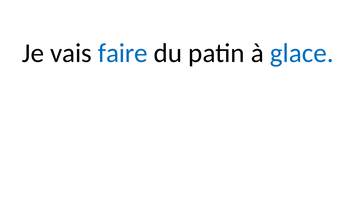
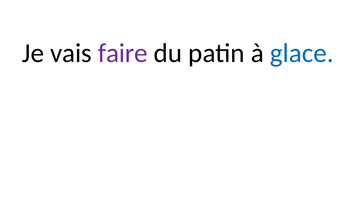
faire colour: blue -> purple
